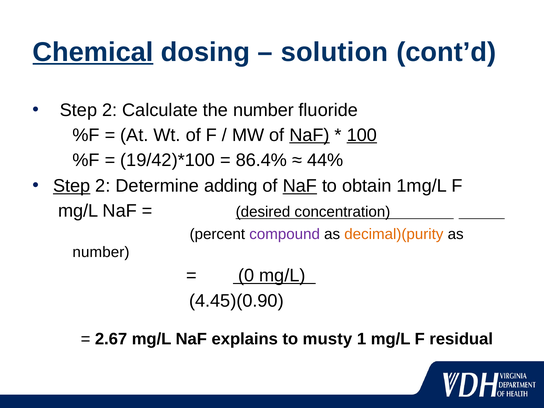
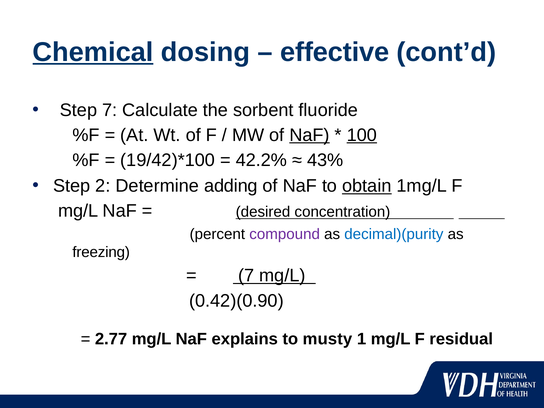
solution: solution -> effective
2 at (110, 110): 2 -> 7
the number: number -> sorbent
86.4%: 86.4% -> 42.2%
44%: 44% -> 43%
Step at (72, 186) underline: present -> none
NaF at (300, 186) underline: present -> none
obtain underline: none -> present
decimal)(purity colour: orange -> blue
number at (101, 252): number -> freezing
0 at (246, 276): 0 -> 7
4.45)(0.90: 4.45)(0.90 -> 0.42)(0.90
2.67: 2.67 -> 2.77
